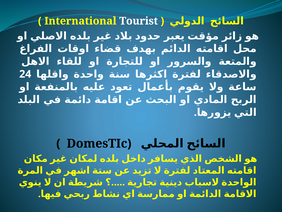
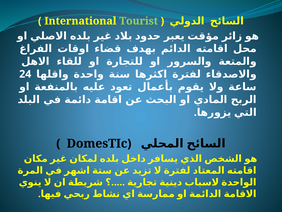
Tourist colour: white -> light green
